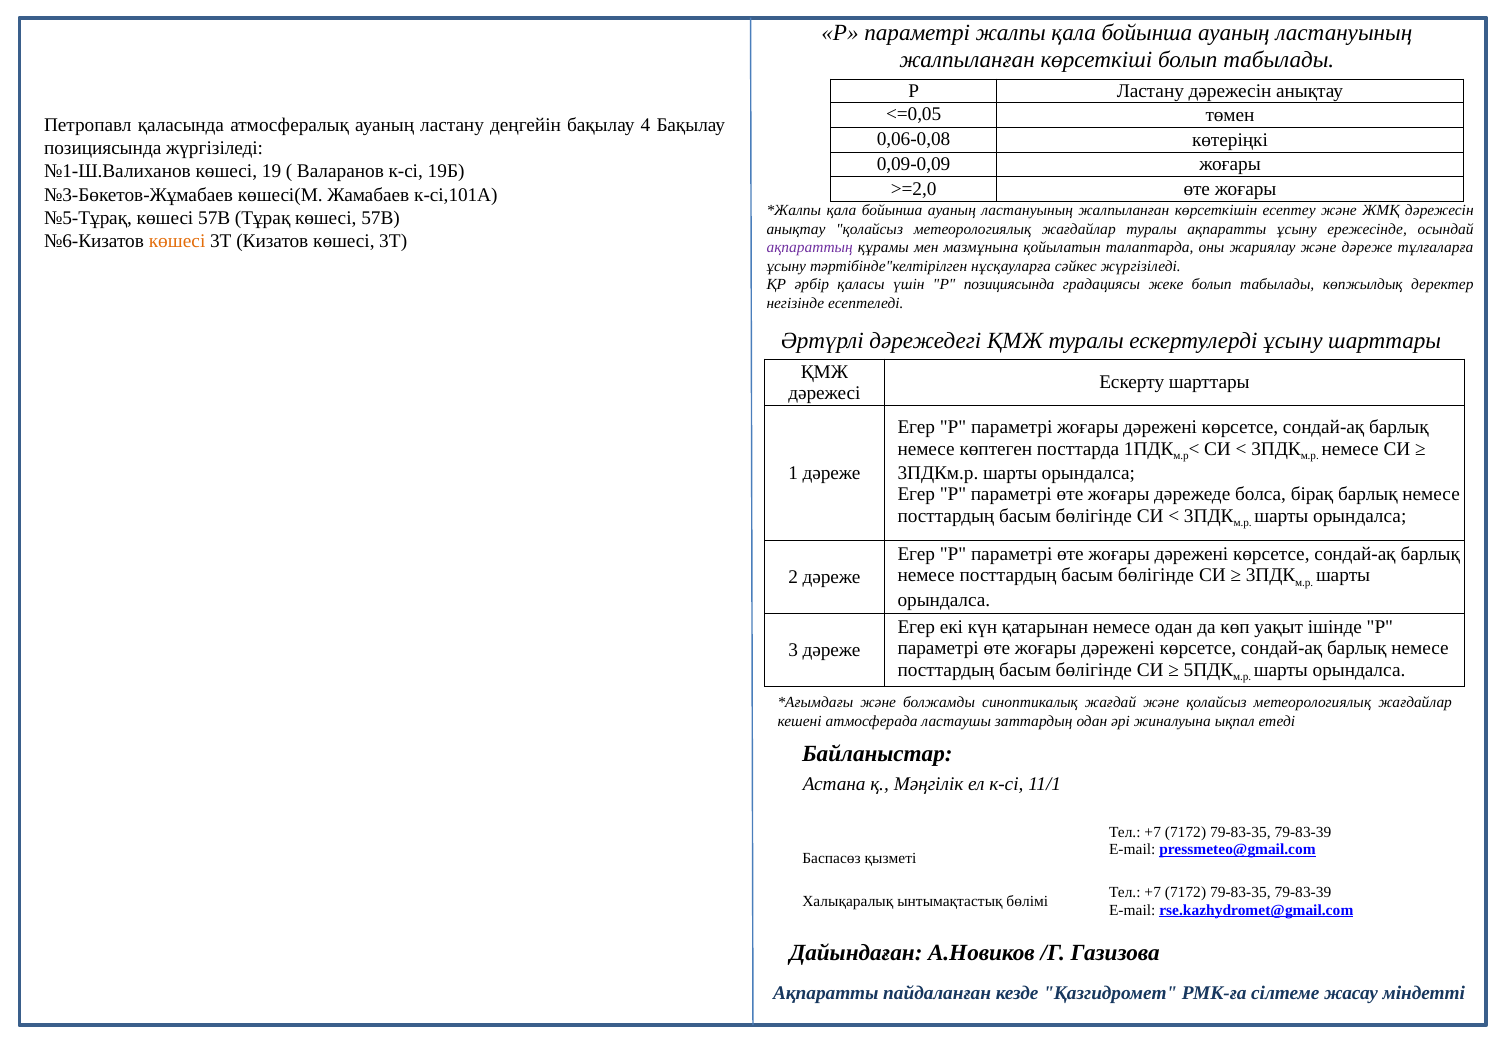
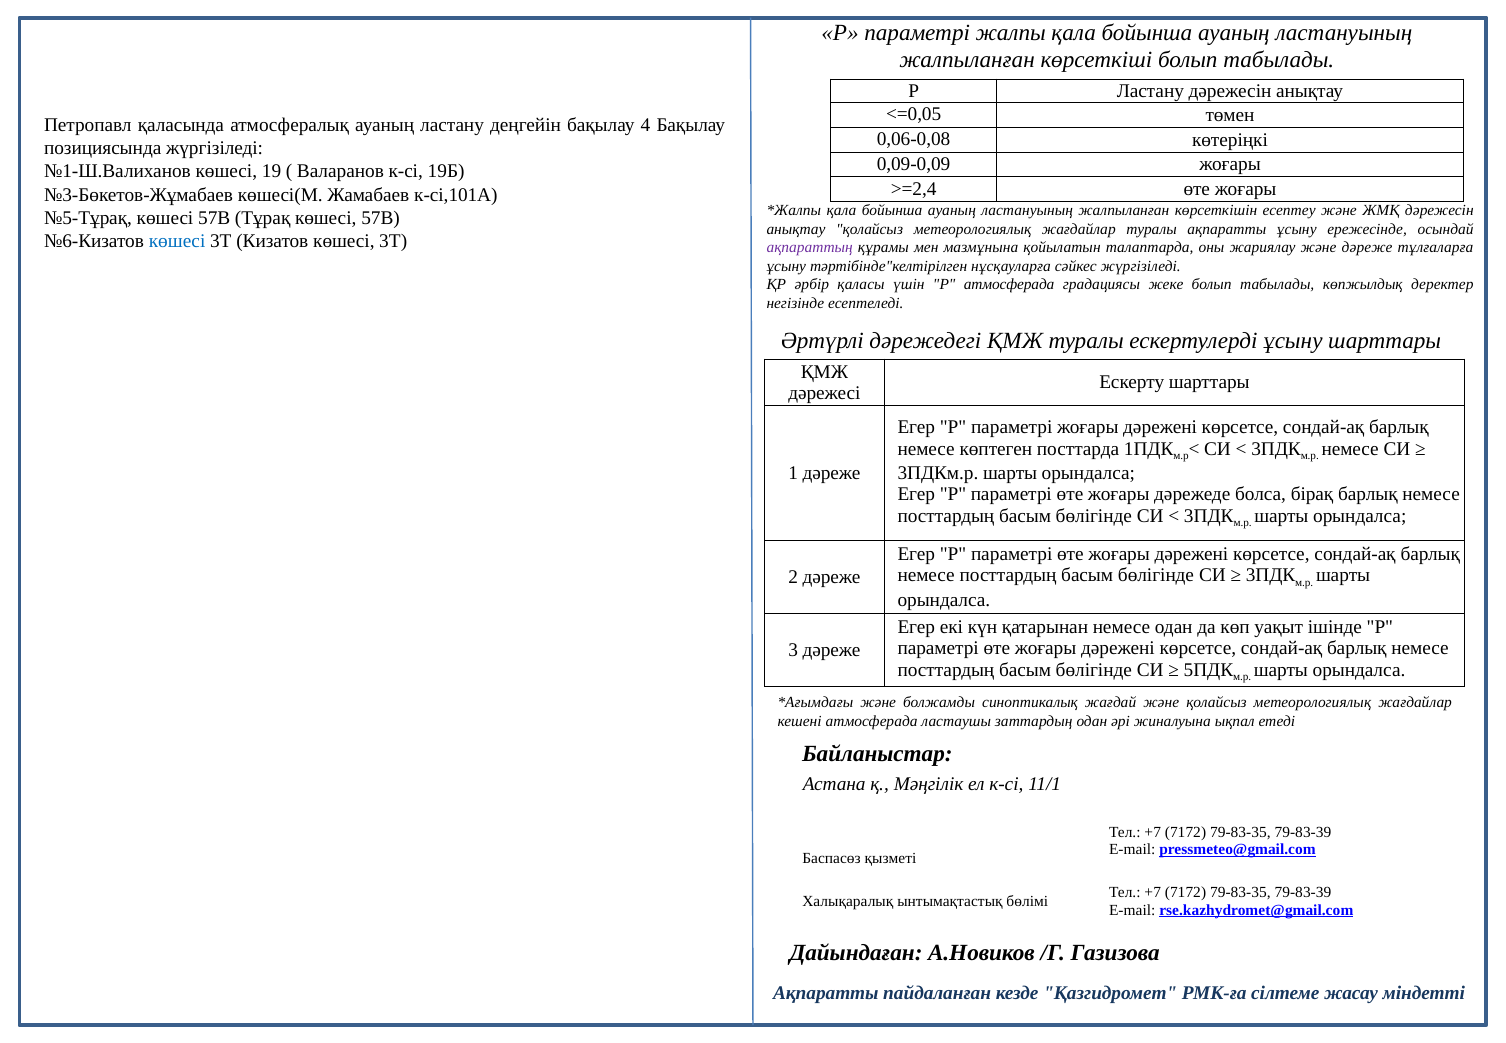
>=2,0: >=2,0 -> >=2,4
көшесі at (177, 241) colour: orange -> blue
Р позициясында: позициясында -> атмосферада
